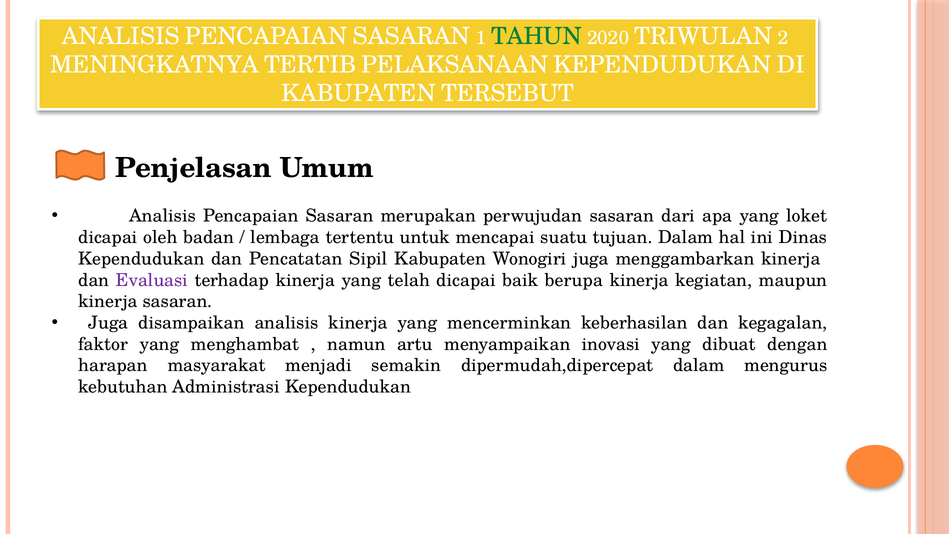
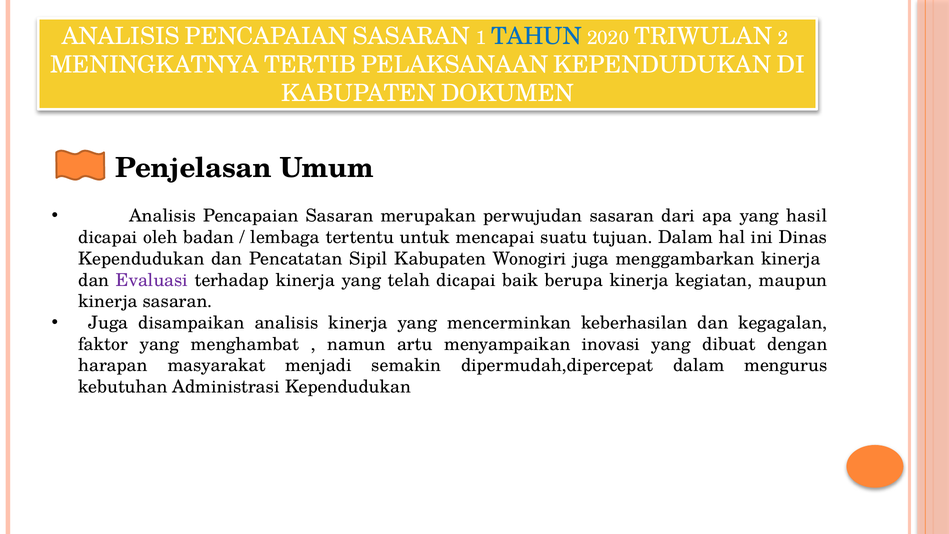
TAHUN colour: green -> blue
TERSEBUT: TERSEBUT -> DOKUMEN
loket: loket -> hasil
